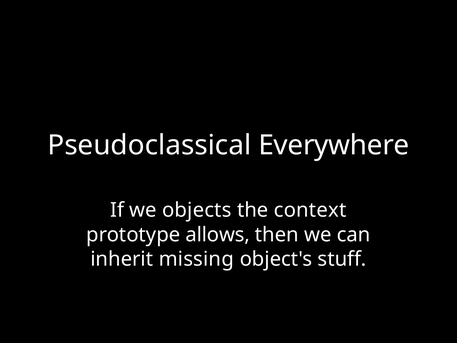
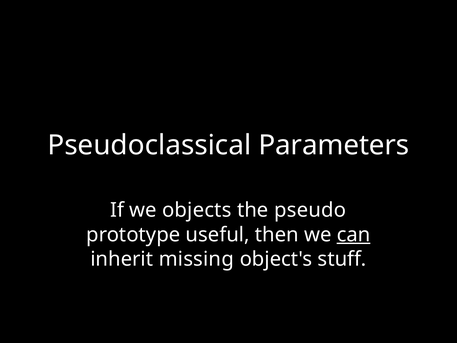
Everywhere: Everywhere -> Parameters
context: context -> pseudo
allows: allows -> useful
can underline: none -> present
